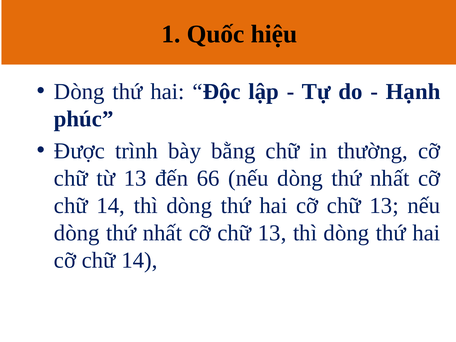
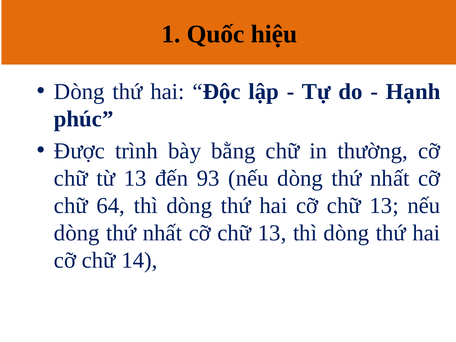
66: 66 -> 93
14 at (111, 206): 14 -> 64
